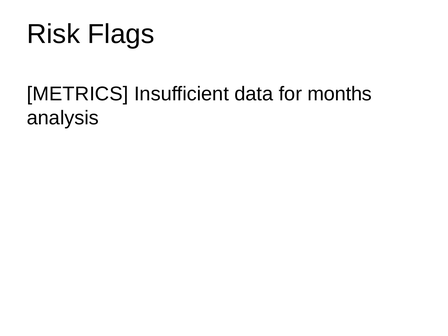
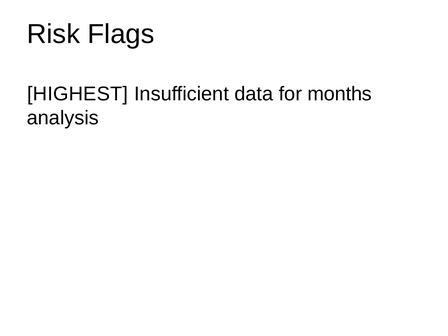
METRICS: METRICS -> HIGHEST
